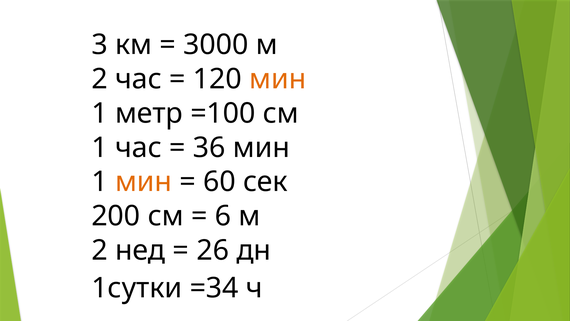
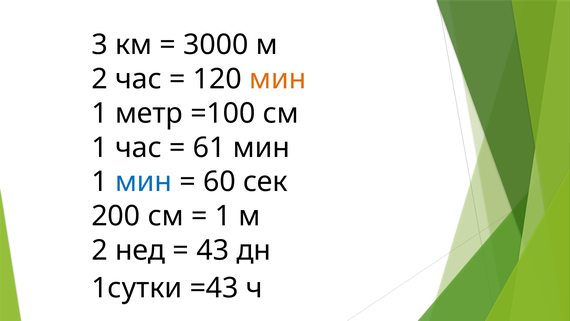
36: 36 -> 61
мин at (144, 182) colour: orange -> blue
6 at (223, 216): 6 -> 1
26: 26 -> 43
=34: =34 -> =43
